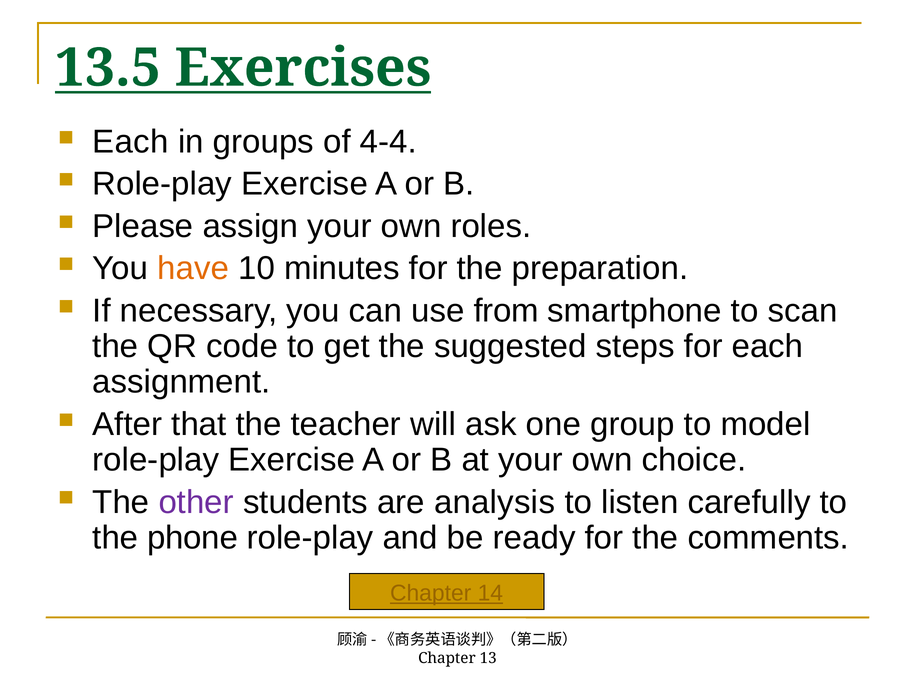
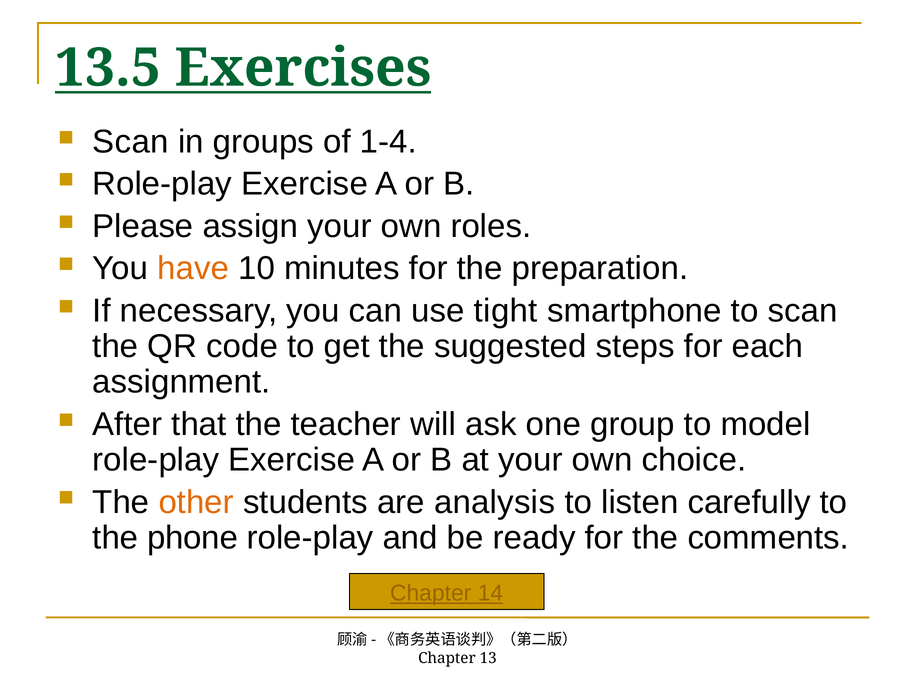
Each at (130, 142): Each -> Scan
4-4: 4-4 -> 1-4
from: from -> tight
other colour: purple -> orange
